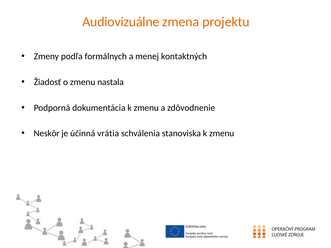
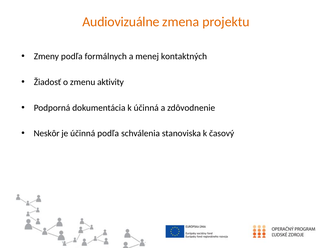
nastala: nastala -> aktivity
dokumentácia k zmenu: zmenu -> účinná
účinná vrátia: vrátia -> podľa
stanoviska k zmenu: zmenu -> časový
